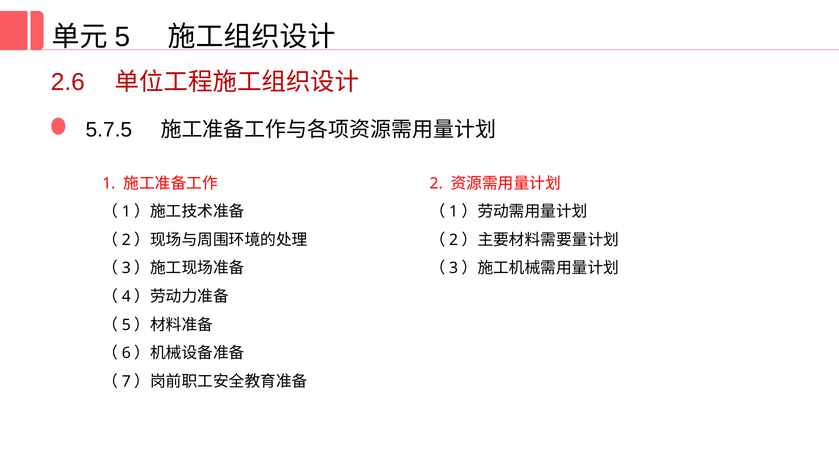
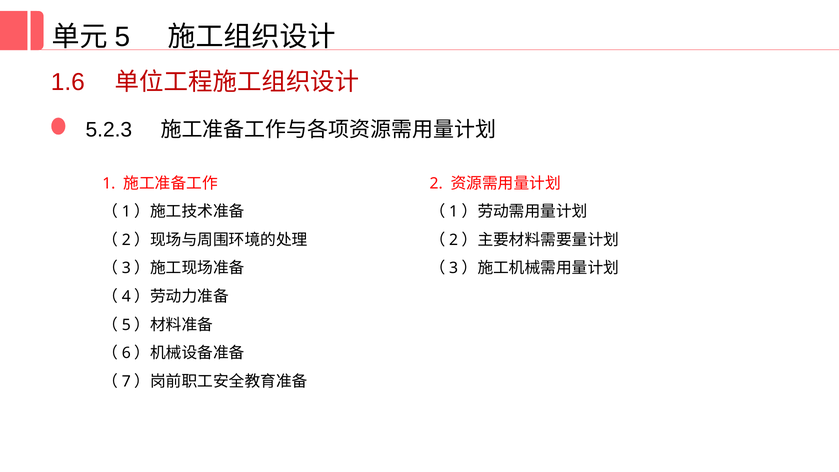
2.6: 2.6 -> 1.6
5.7.5: 5.7.5 -> 5.2.3
